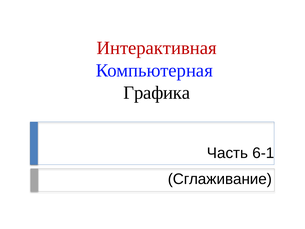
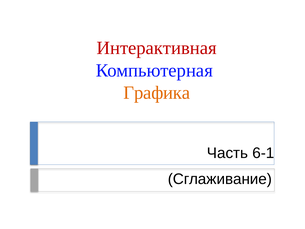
Графика colour: black -> orange
